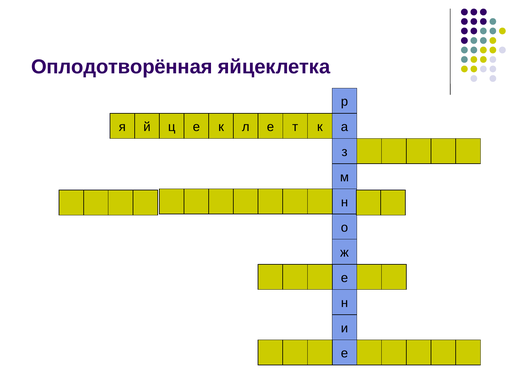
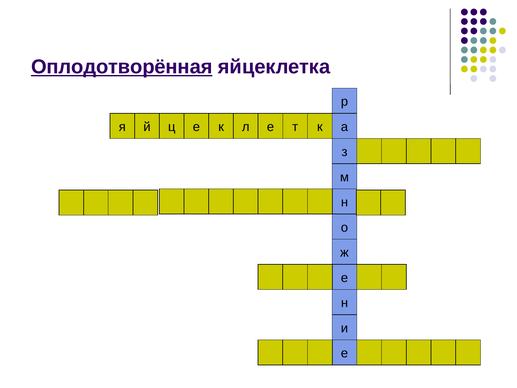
Оплодотворённая underline: none -> present
